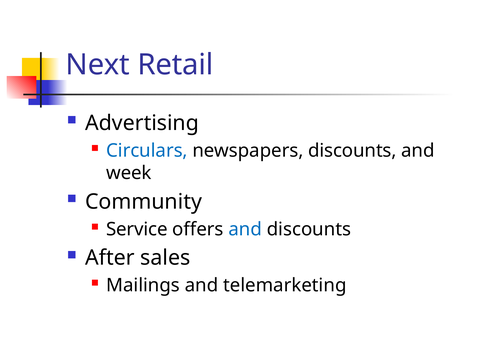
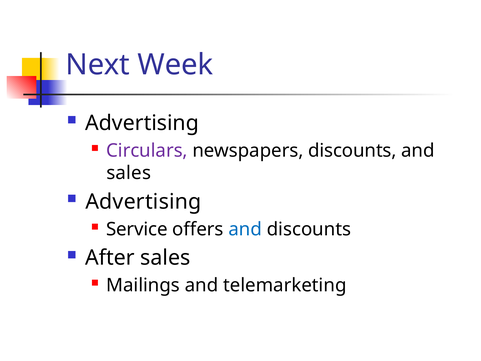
Retail: Retail -> Week
Circulars colour: blue -> purple
week at (129, 173): week -> sales
Community at (144, 201): Community -> Advertising
